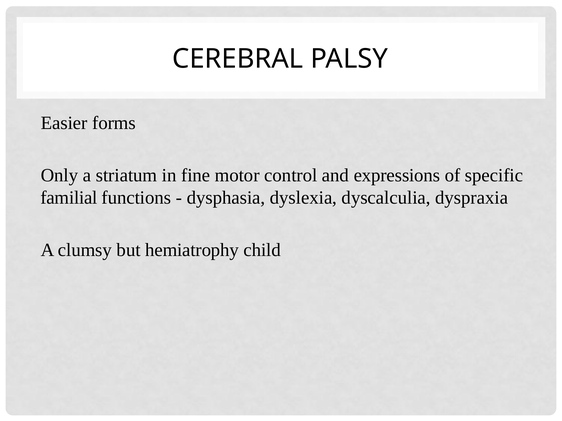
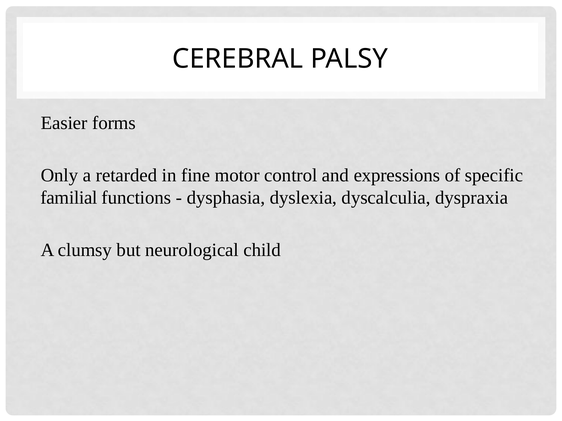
striatum: striatum -> retarded
hemiatrophy: hemiatrophy -> neurological
